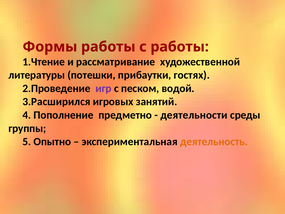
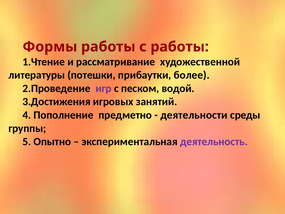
гостях: гостях -> более
3.Расширился: 3.Расширился -> 3.Достижения
деятельность colour: orange -> purple
